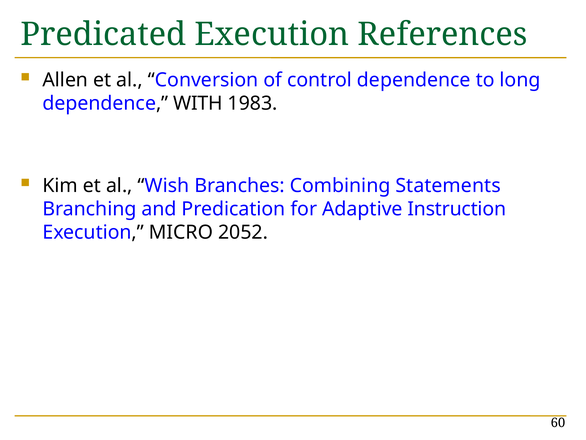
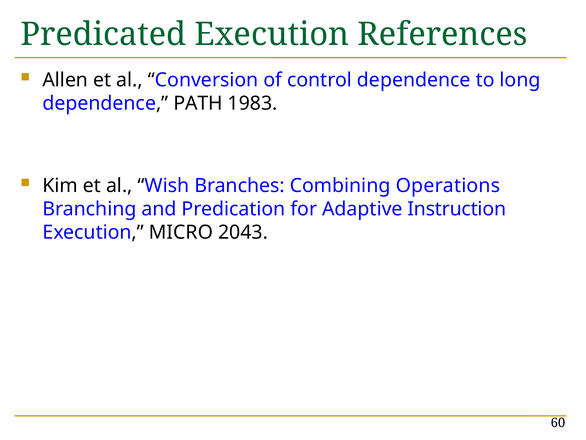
WITH: WITH -> PATH
Statements: Statements -> Operations
2052: 2052 -> 2043
